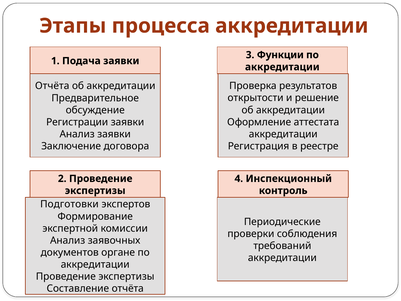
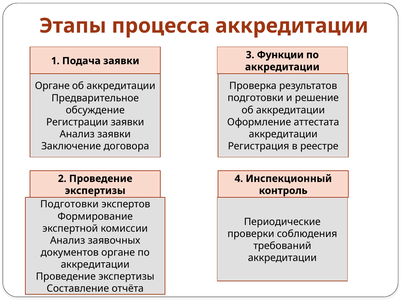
Отчёта at (52, 86): Отчёта -> Органе
открытости at (256, 98): открытости -> подготовки
